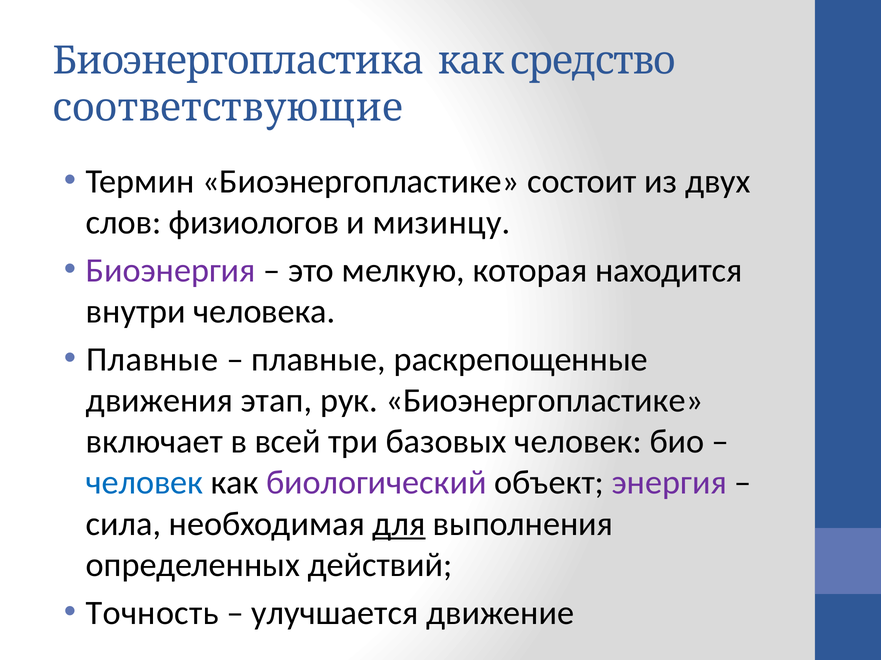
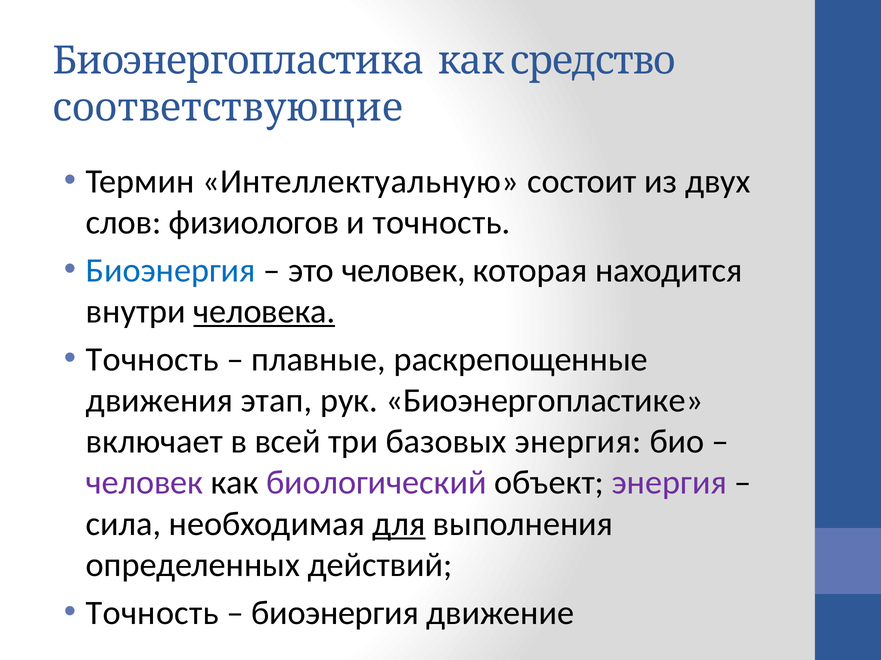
Термин Биоэнергопластике: Биоэнергопластике -> Интеллектуальную
и мизинцу: мизинцу -> точность
Биоэнергия at (171, 271) colour: purple -> blue
это мелкую: мелкую -> человек
человека underline: none -> present
Плавные at (152, 360): Плавные -> Точность
базовых человек: человек -> энергия
человек at (145, 483) colour: blue -> purple
улучшается at (335, 614): улучшается -> биоэнергия
